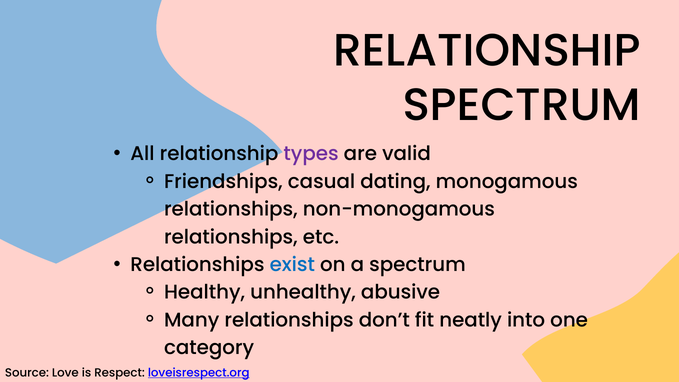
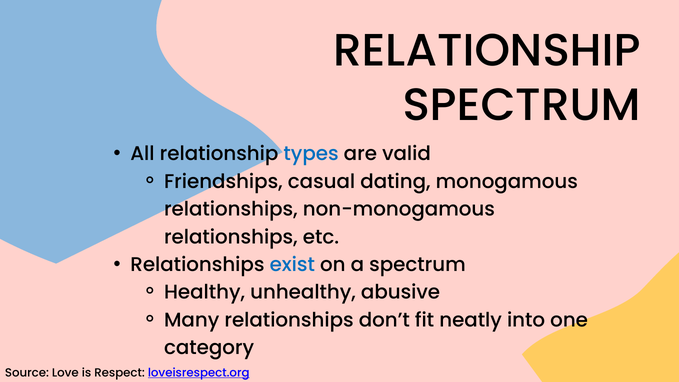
types colour: purple -> blue
